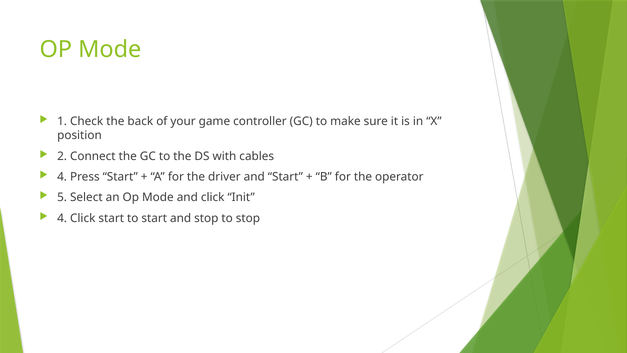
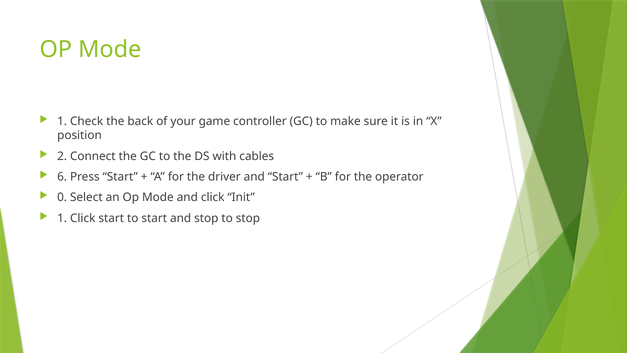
4 at (62, 177): 4 -> 6
5: 5 -> 0
4 at (62, 218): 4 -> 1
